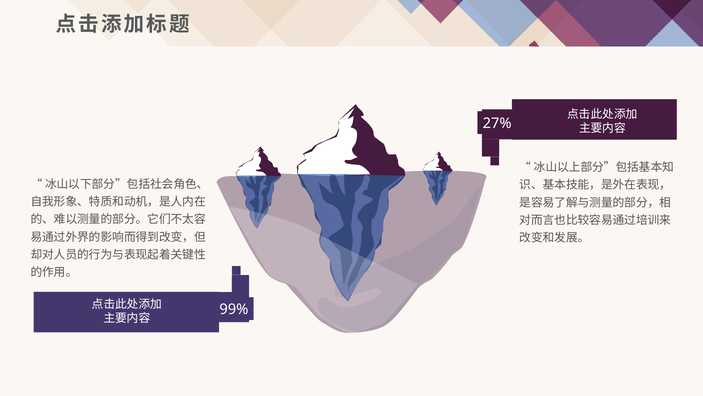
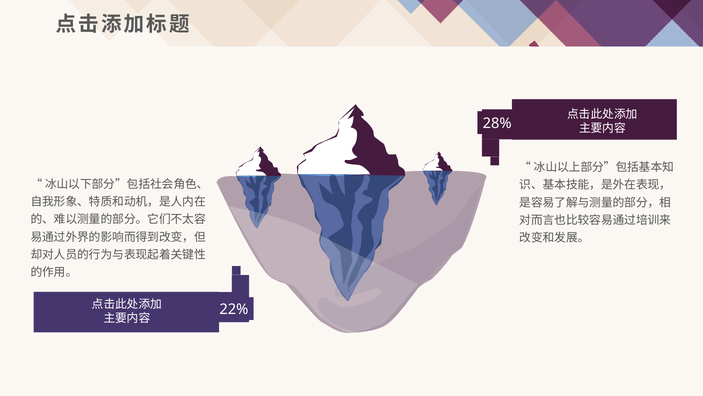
27%: 27% -> 28%
99%: 99% -> 22%
